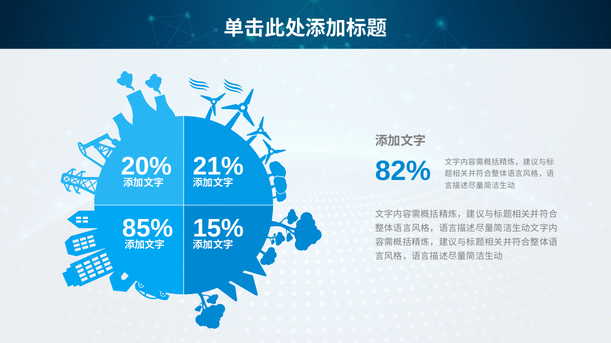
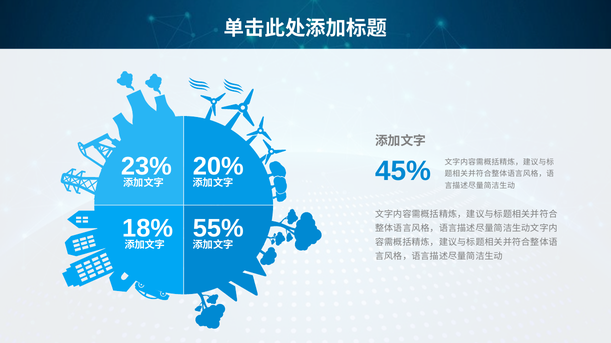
21%: 21% -> 20%
20%: 20% -> 23%
82%: 82% -> 45%
15%: 15% -> 55%
85%: 85% -> 18%
